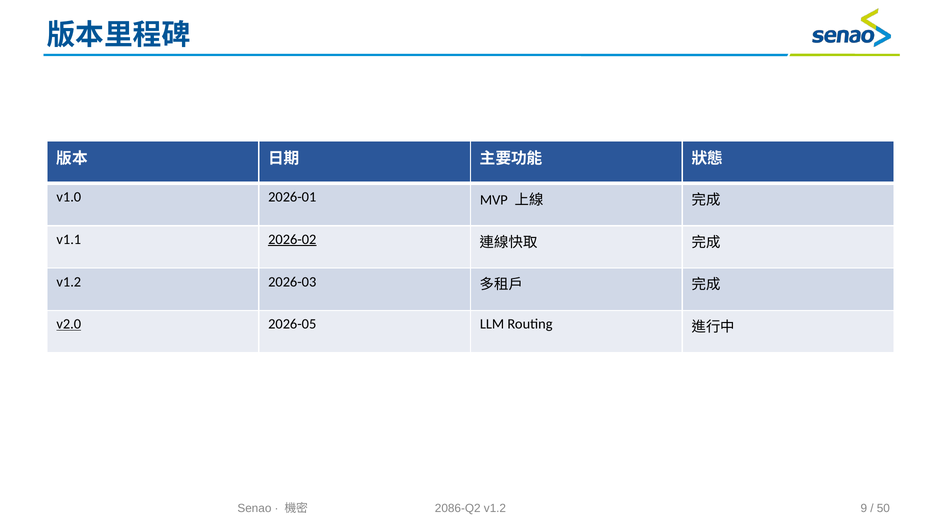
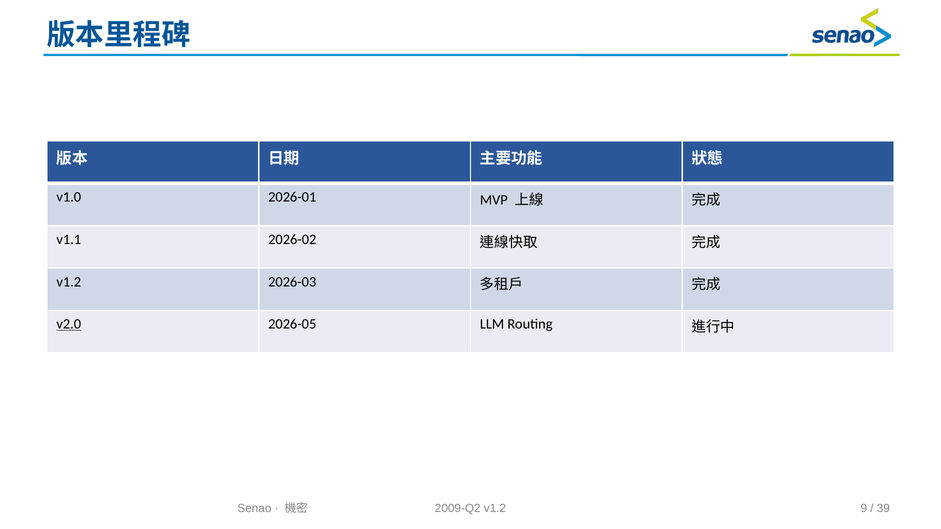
2026-02 underline: present -> none
2086-Q2: 2086-Q2 -> 2009-Q2
50: 50 -> 39
